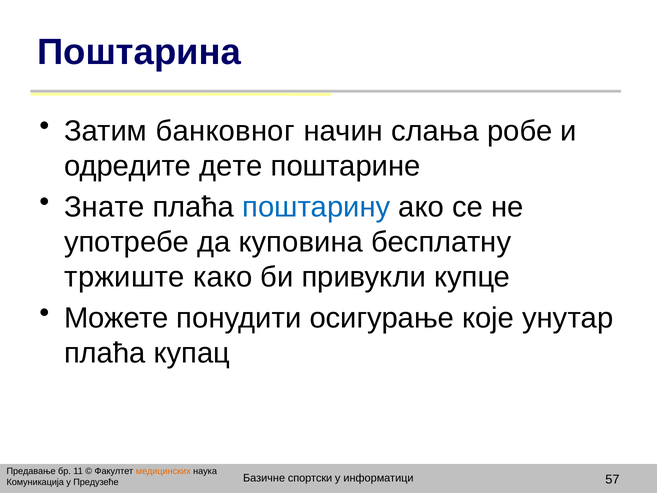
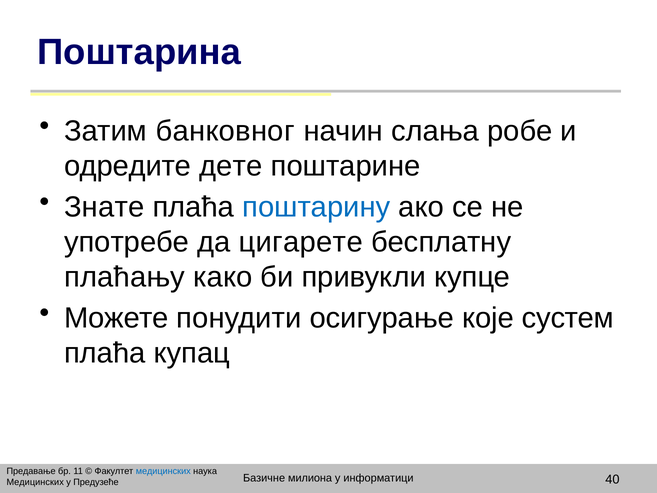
куповина: куповина -> цигарете
тржиште: тржиште -> плаћању
унутар: унутар -> сyстем
медицинских at (163, 471) colour: orange -> blue
спортски: спортски -> милиона
57: 57 -> 40
Комуникација at (35, 482): Комуникација -> Медицинских
